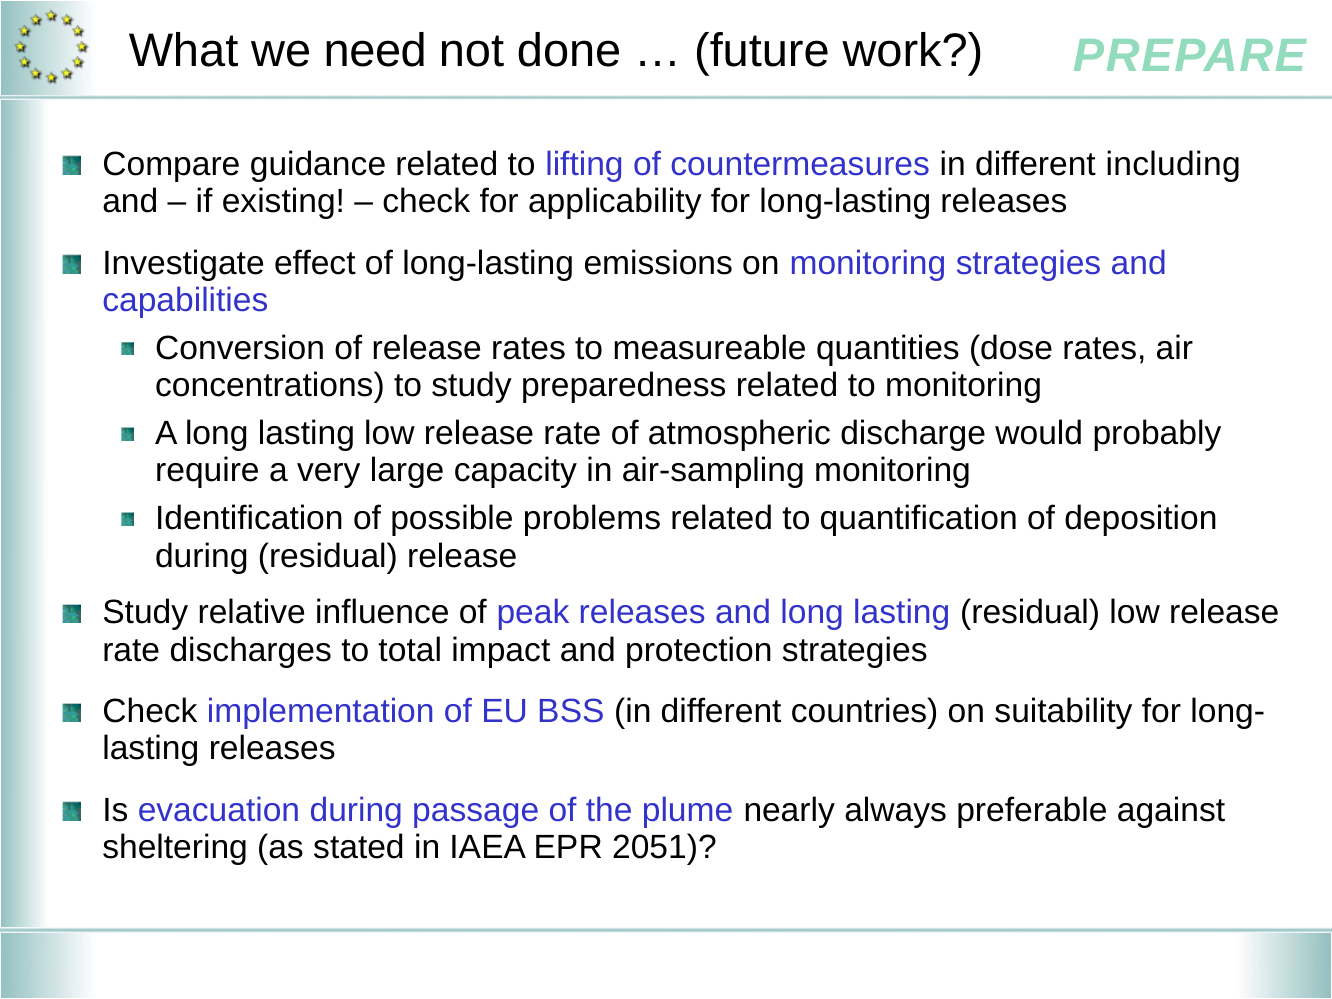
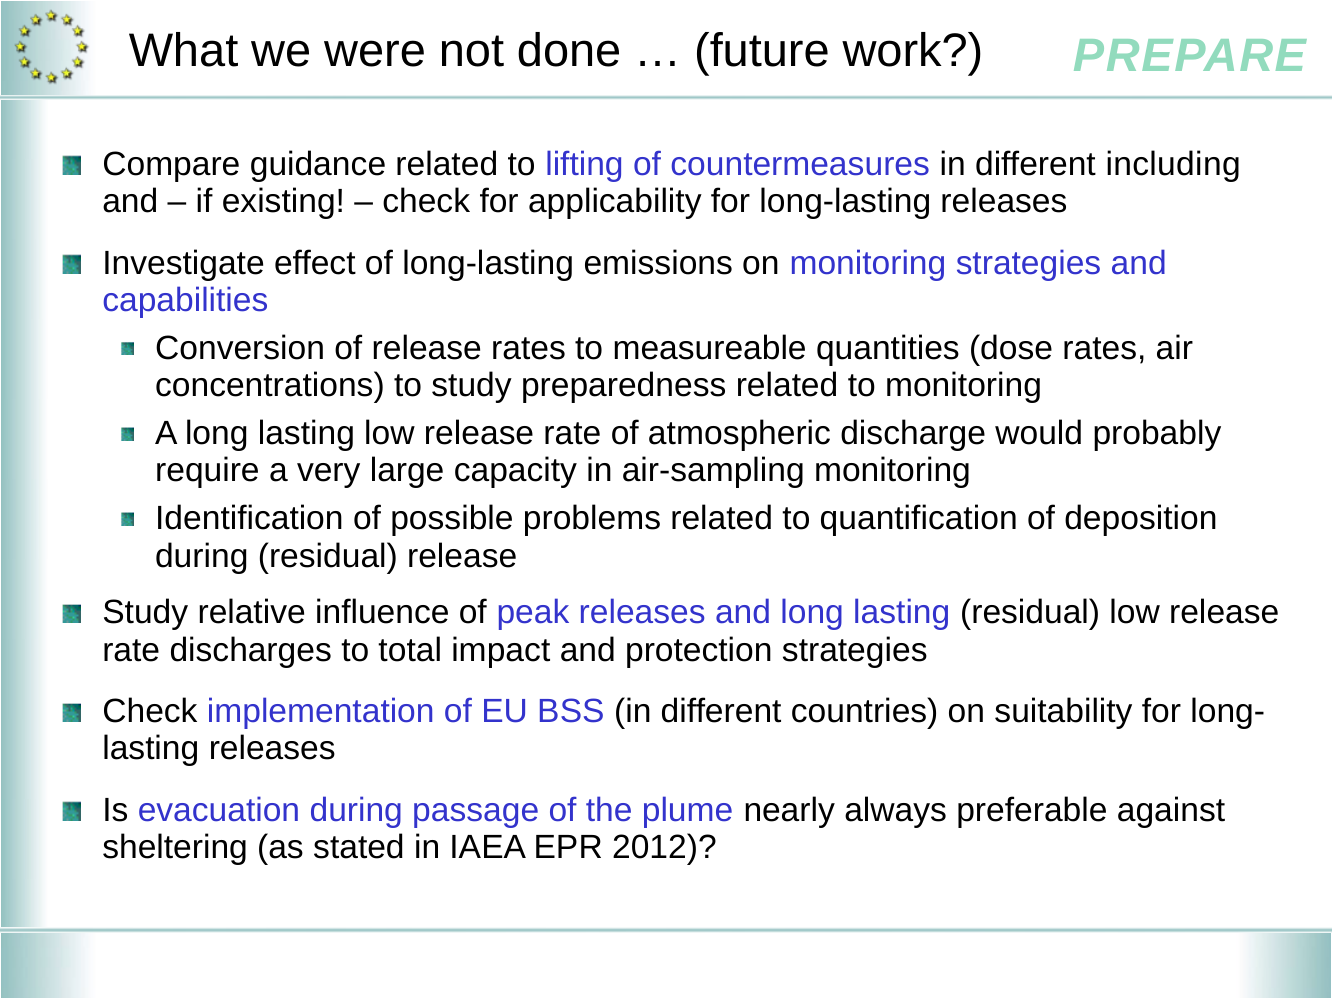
need: need -> were
2051: 2051 -> 2012
